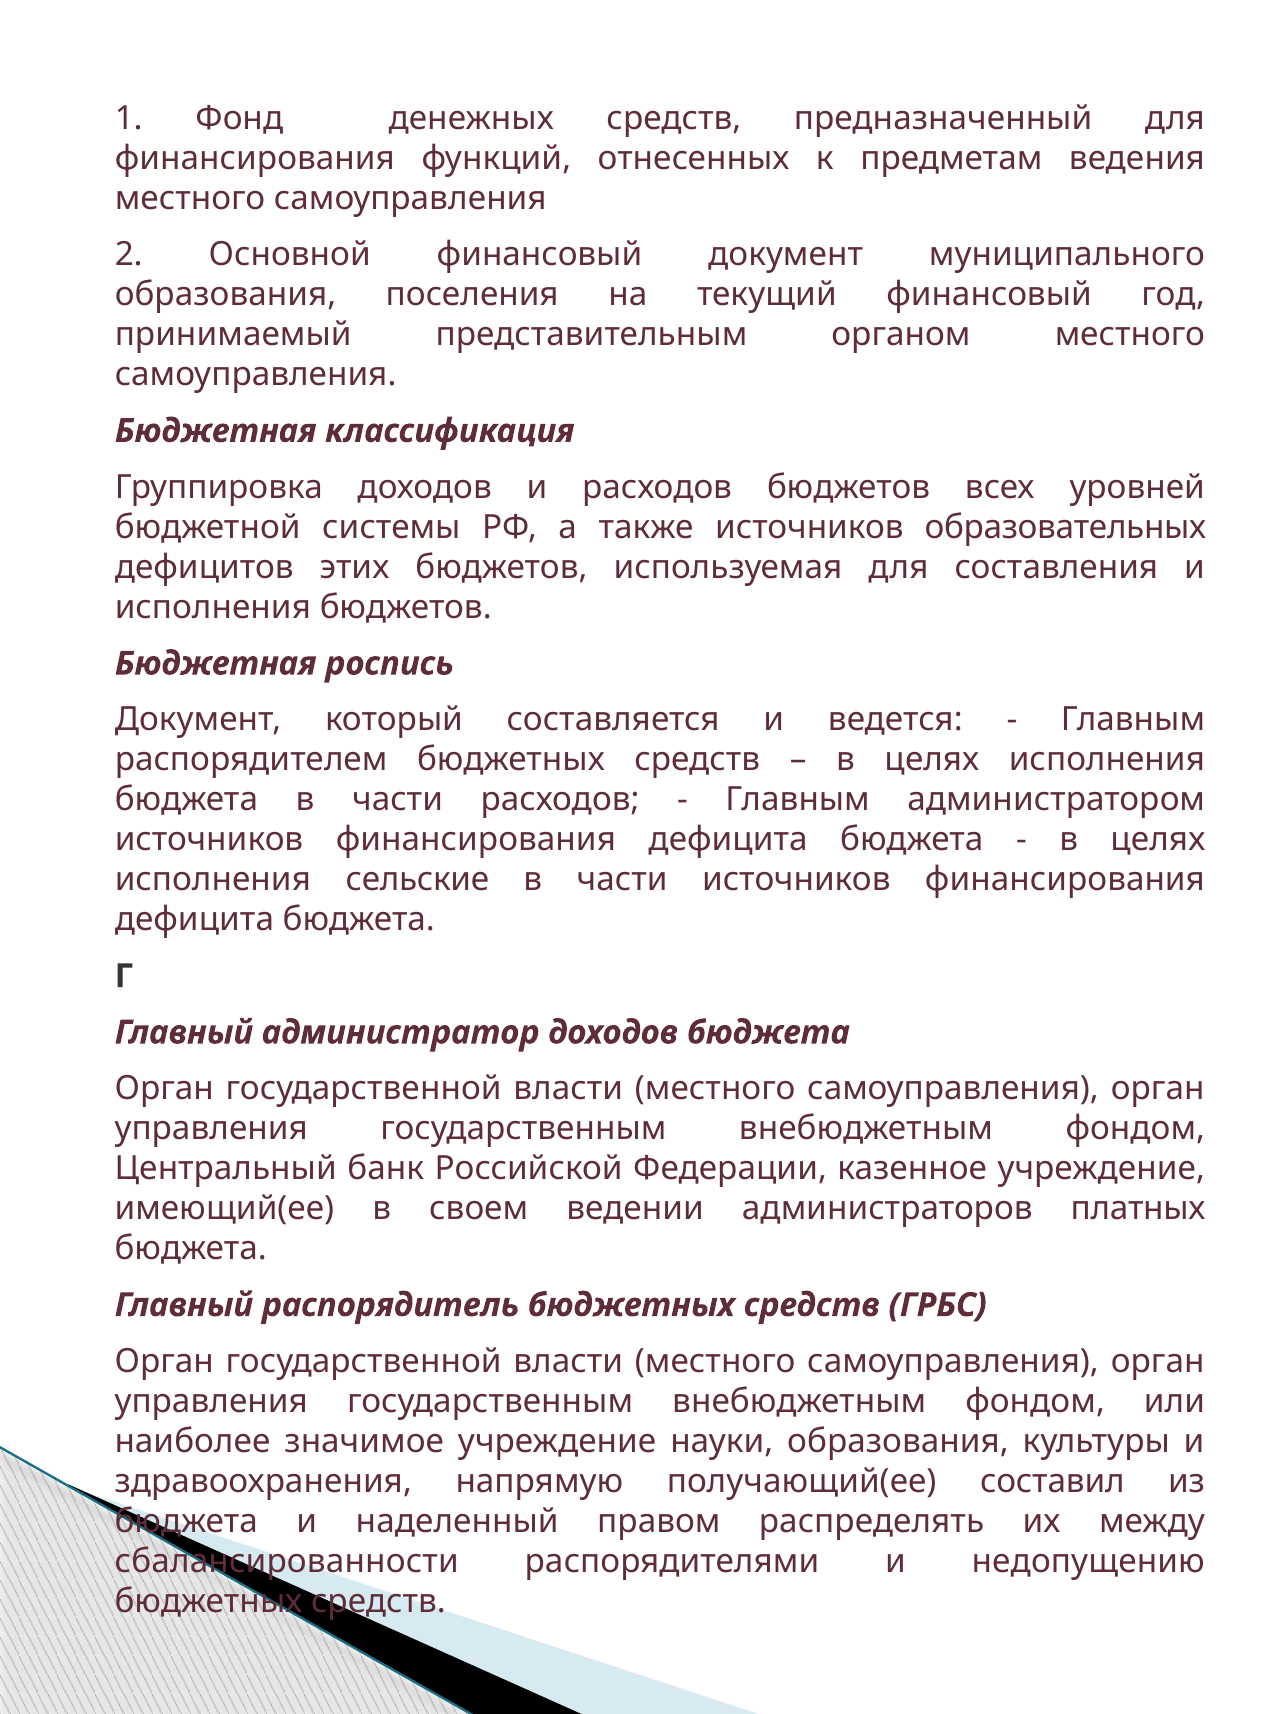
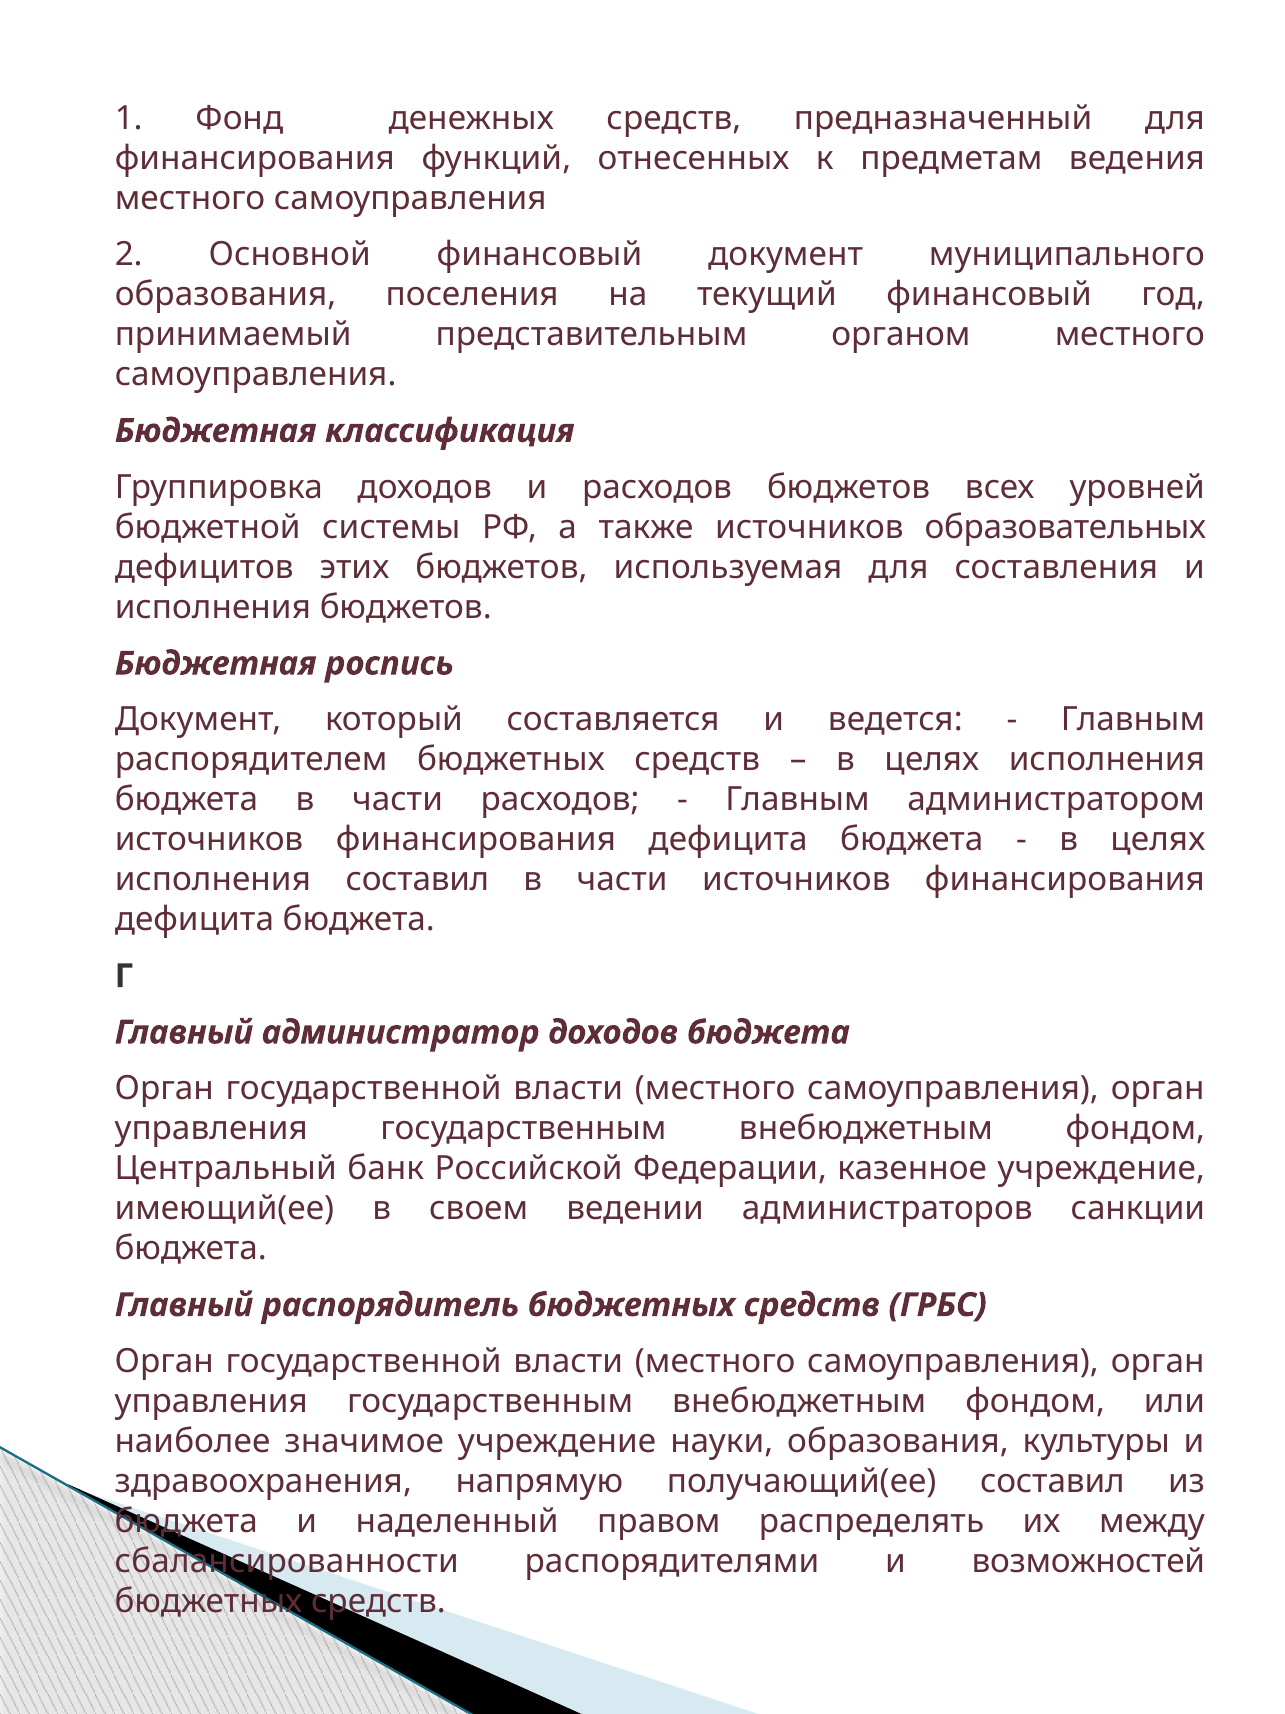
исполнения сельские: сельские -> составил
платных: платных -> санкции
недопущению: недопущению -> возможностей
